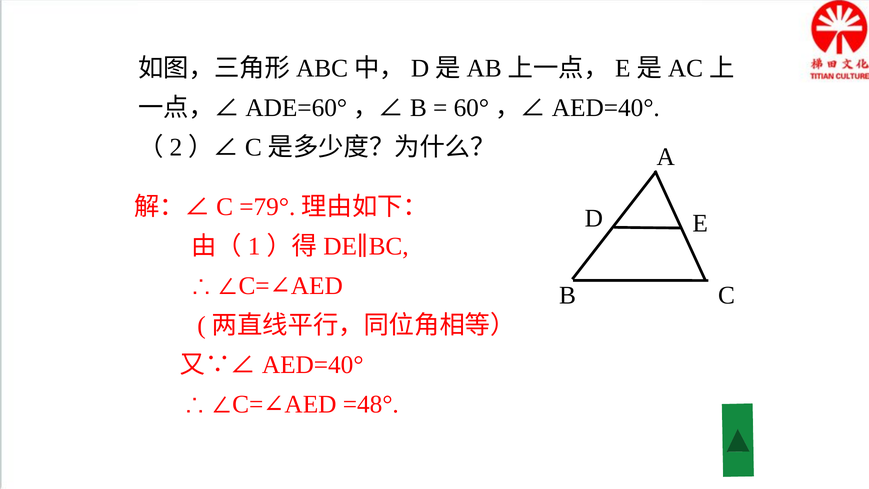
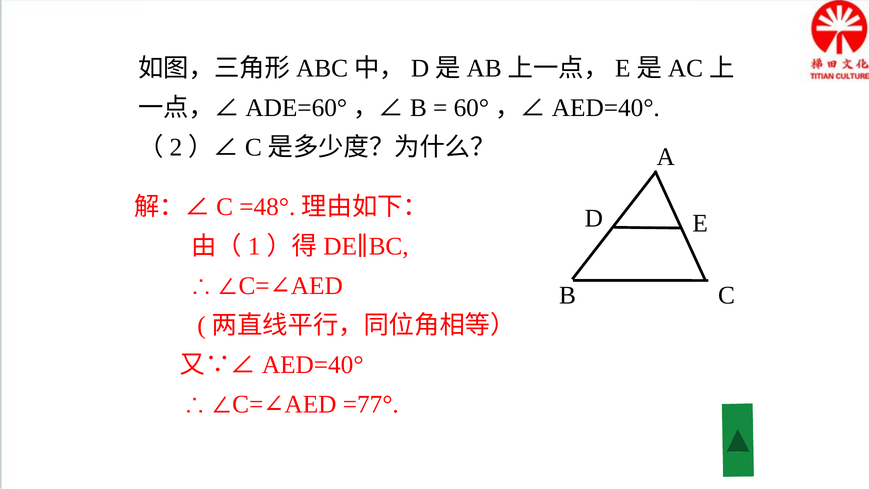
=79°: =79° -> =48°
=48°: =48° -> =77°
